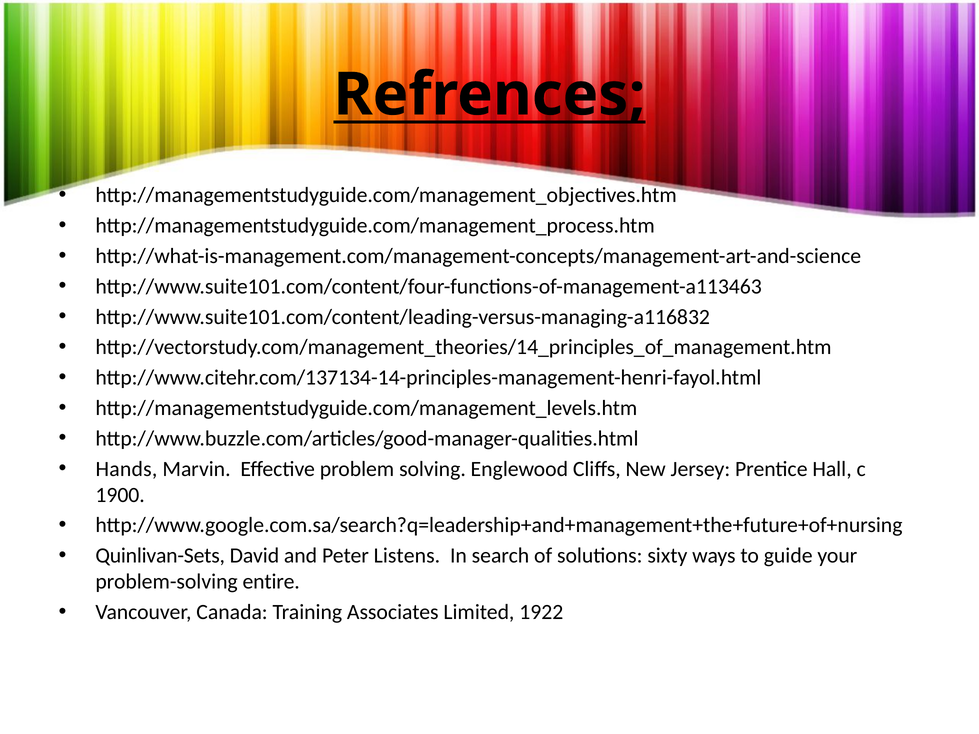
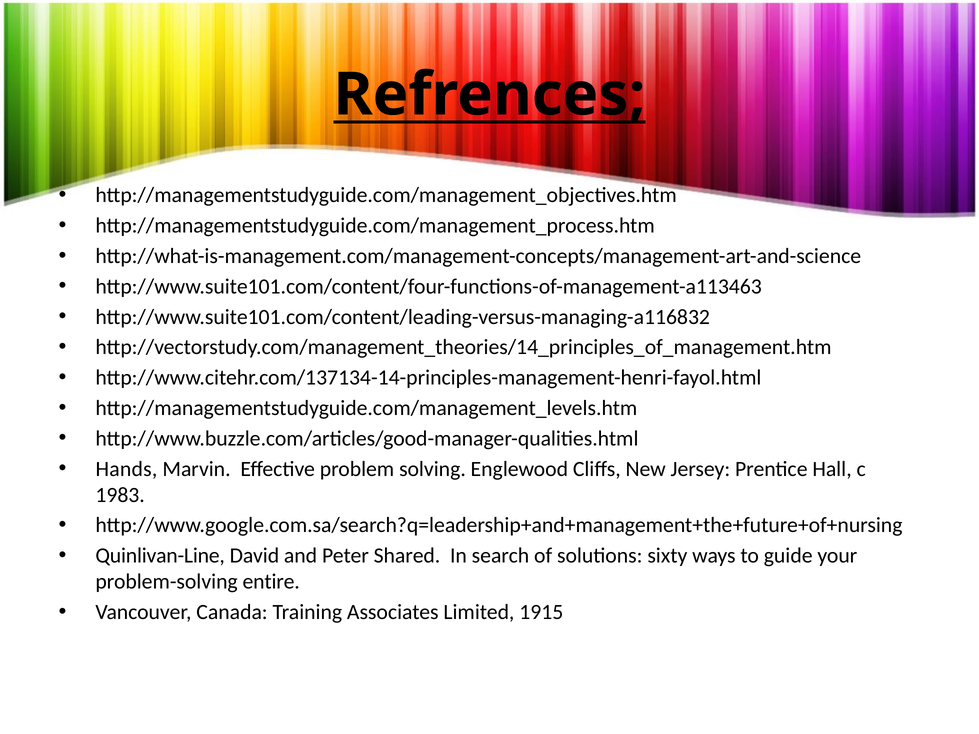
1900: 1900 -> 1983
Quinlivan-Sets: Quinlivan-Sets -> Quinlivan-Line
Listens: Listens -> Shared
1922: 1922 -> 1915
